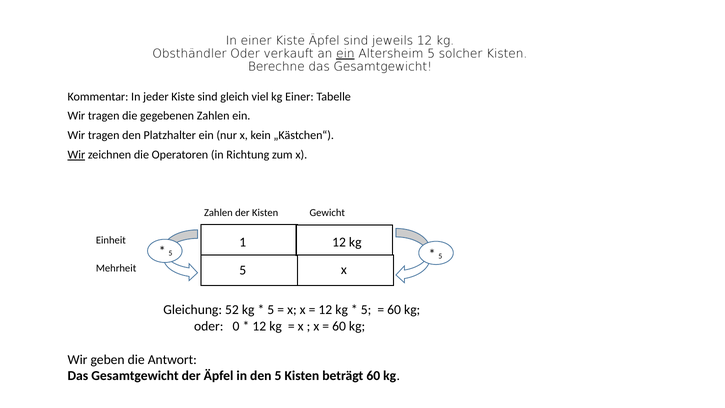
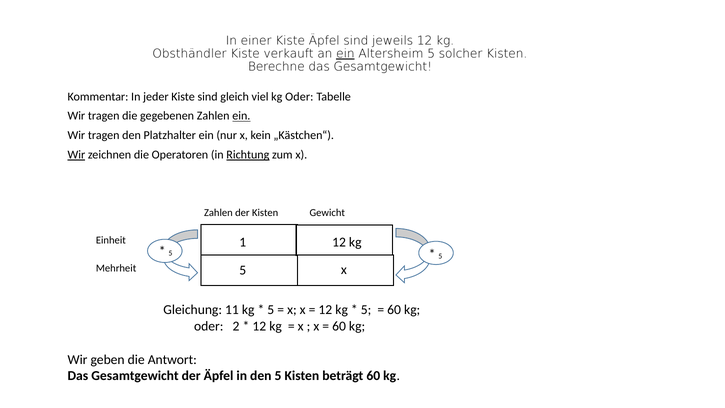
Obsthändler Oder: Oder -> Kiste
viel kg Einer: Einer -> Oder
ein at (241, 116) underline: none -> present
Richtung underline: none -> present
52: 52 -> 11
0: 0 -> 2
